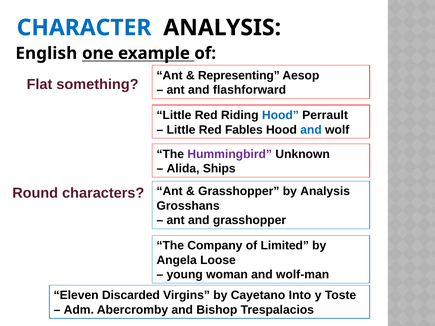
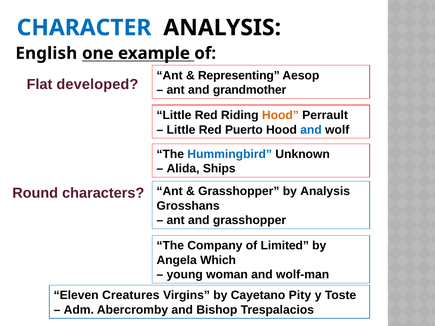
something: something -> developed
flashforward: flashforward -> grandmother
Hood at (280, 115) colour: blue -> orange
Fables: Fables -> Puerto
Hummingbird colour: purple -> blue
Loose: Loose -> Which
Discarded: Discarded -> Creatures
Into: Into -> Pity
